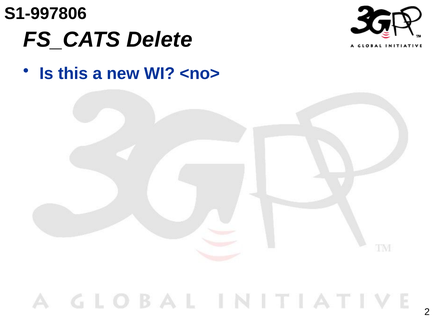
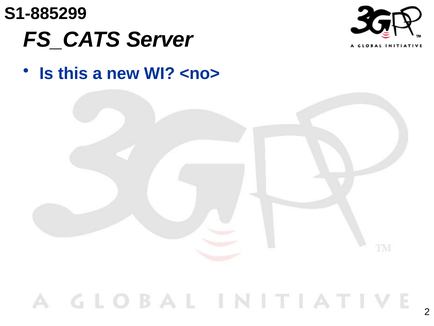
S1-997806: S1-997806 -> S1-885299
Delete: Delete -> Server
